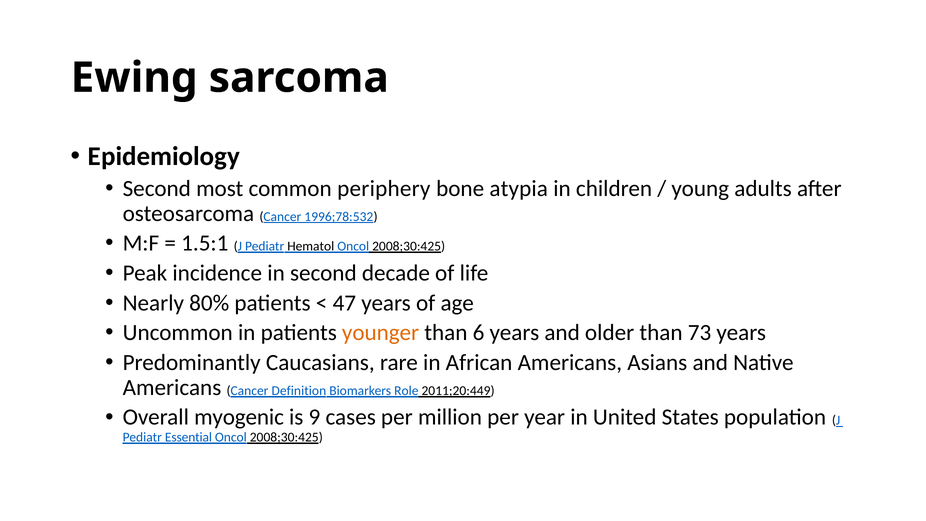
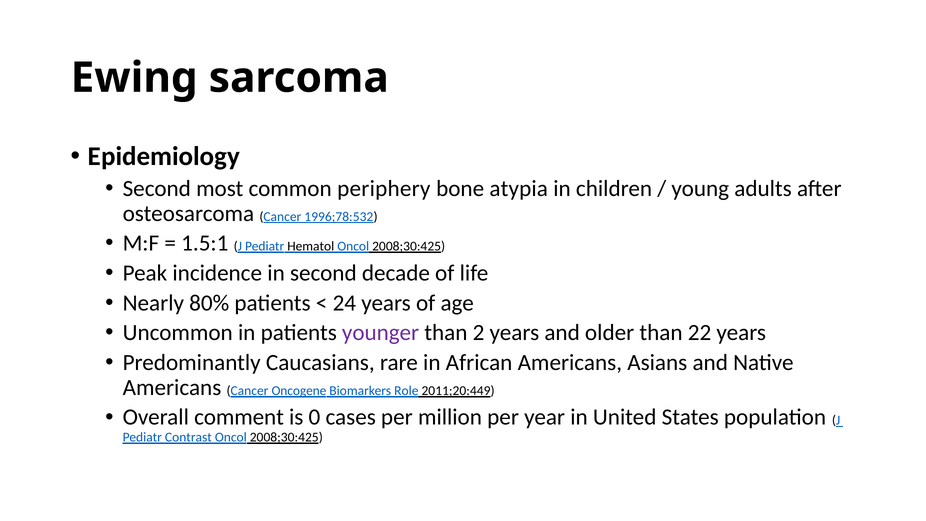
47: 47 -> 24
younger colour: orange -> purple
6: 6 -> 2
73: 73 -> 22
Definition: Definition -> Oncogene
myogenic: myogenic -> comment
9: 9 -> 0
Essential: Essential -> Contrast
